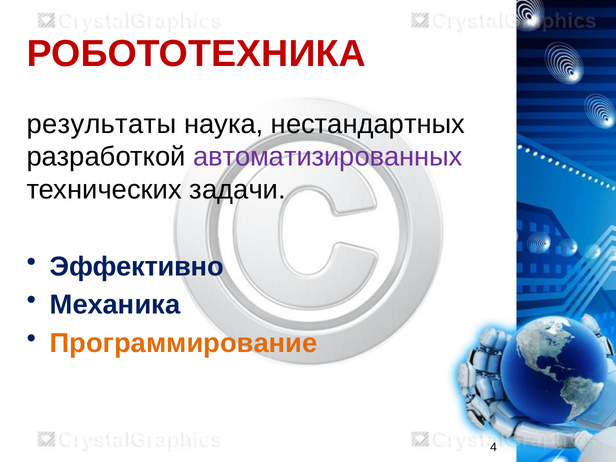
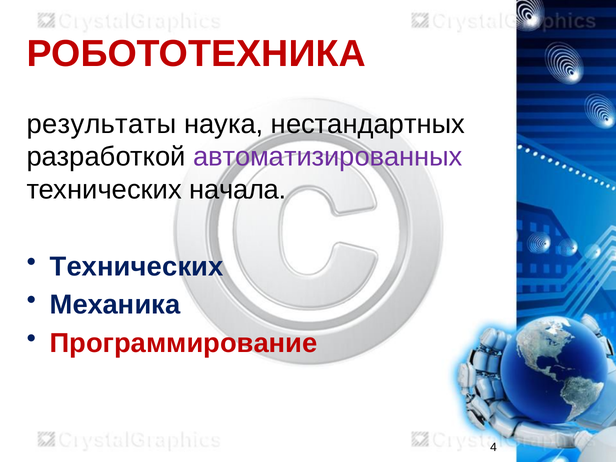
задачи: задачи -> начала
Эффективно at (137, 266): Эффективно -> Технических
Программирование colour: orange -> red
